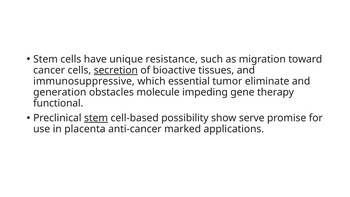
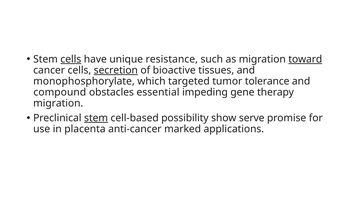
cells at (71, 59) underline: none -> present
toward underline: none -> present
immunosuppressive: immunosuppressive -> monophosphorylate
essential: essential -> targeted
eliminate: eliminate -> tolerance
generation: generation -> compound
molecule: molecule -> essential
functional at (58, 103): functional -> migration
